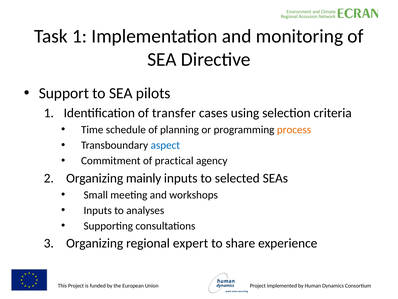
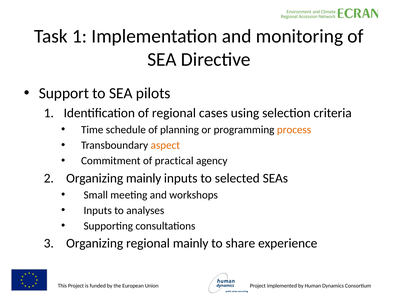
of transfer: transfer -> regional
aspect colour: blue -> orange
regional expert: expert -> mainly
